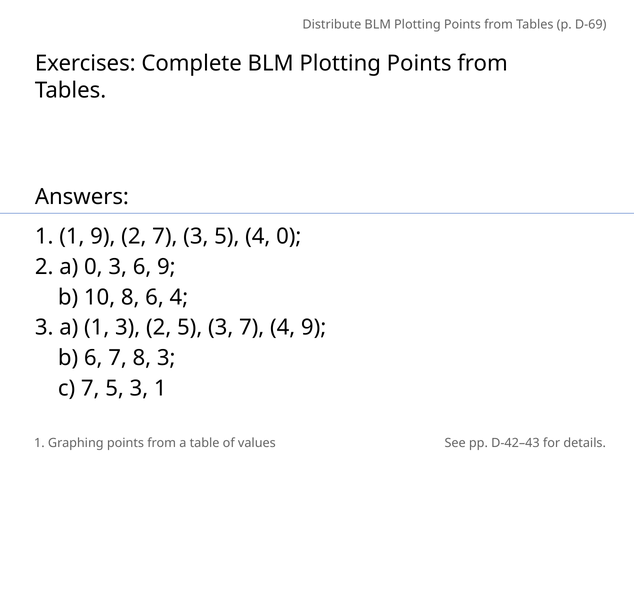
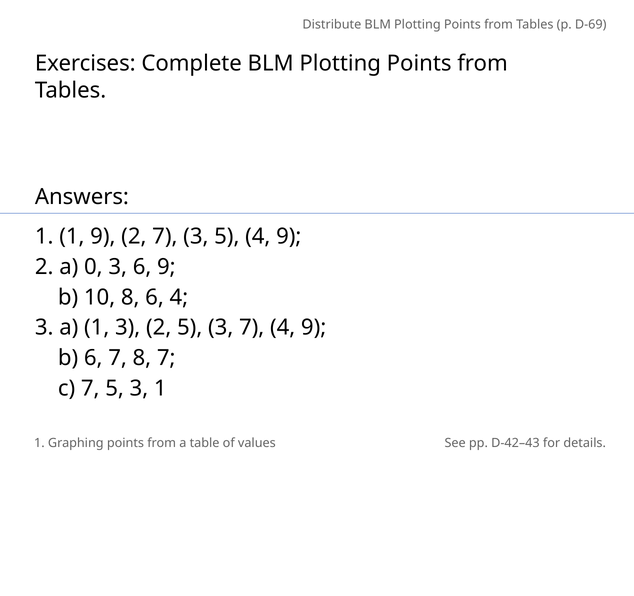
5 4 0: 0 -> 9
8 3: 3 -> 7
